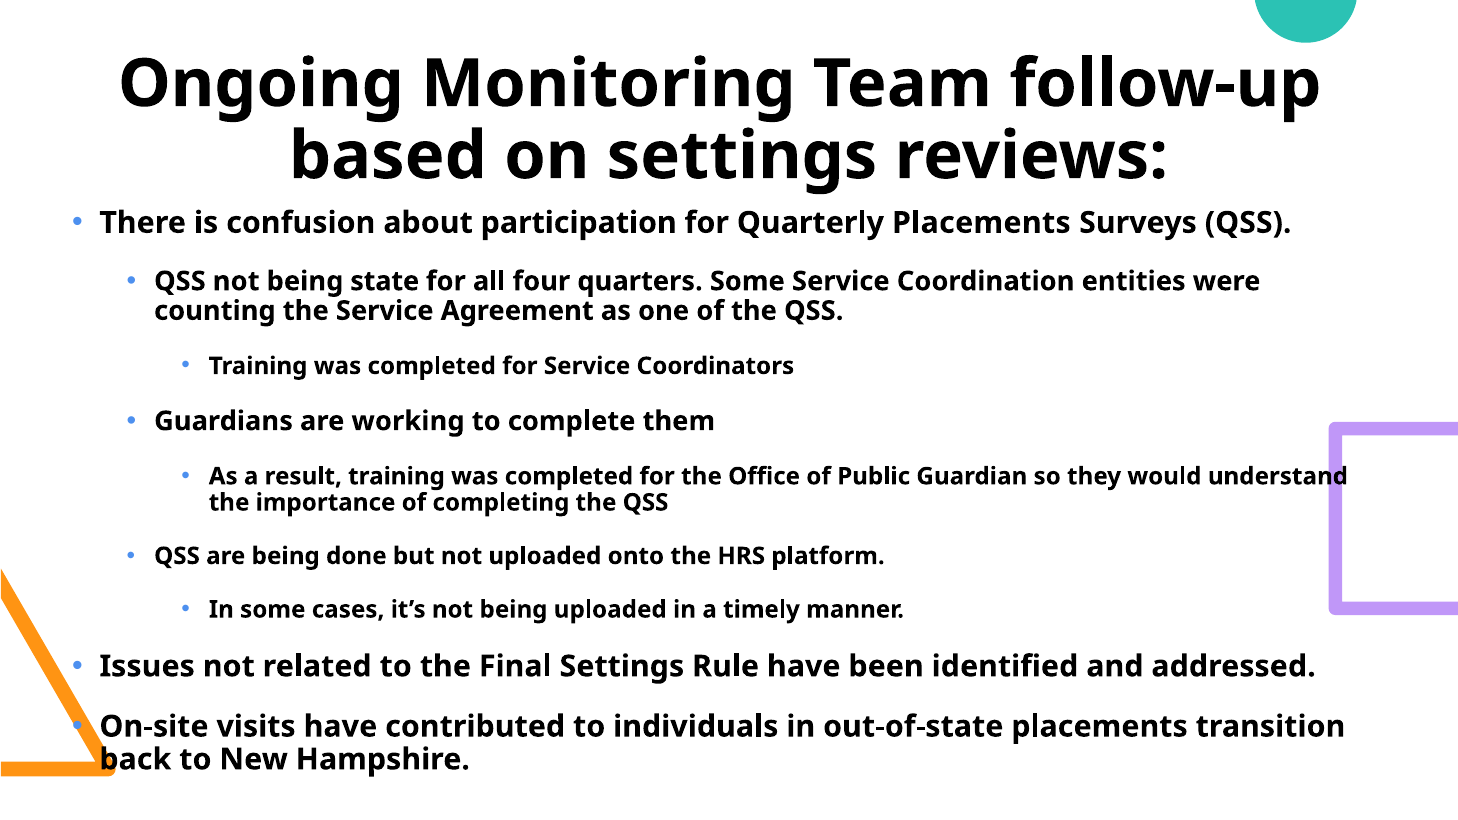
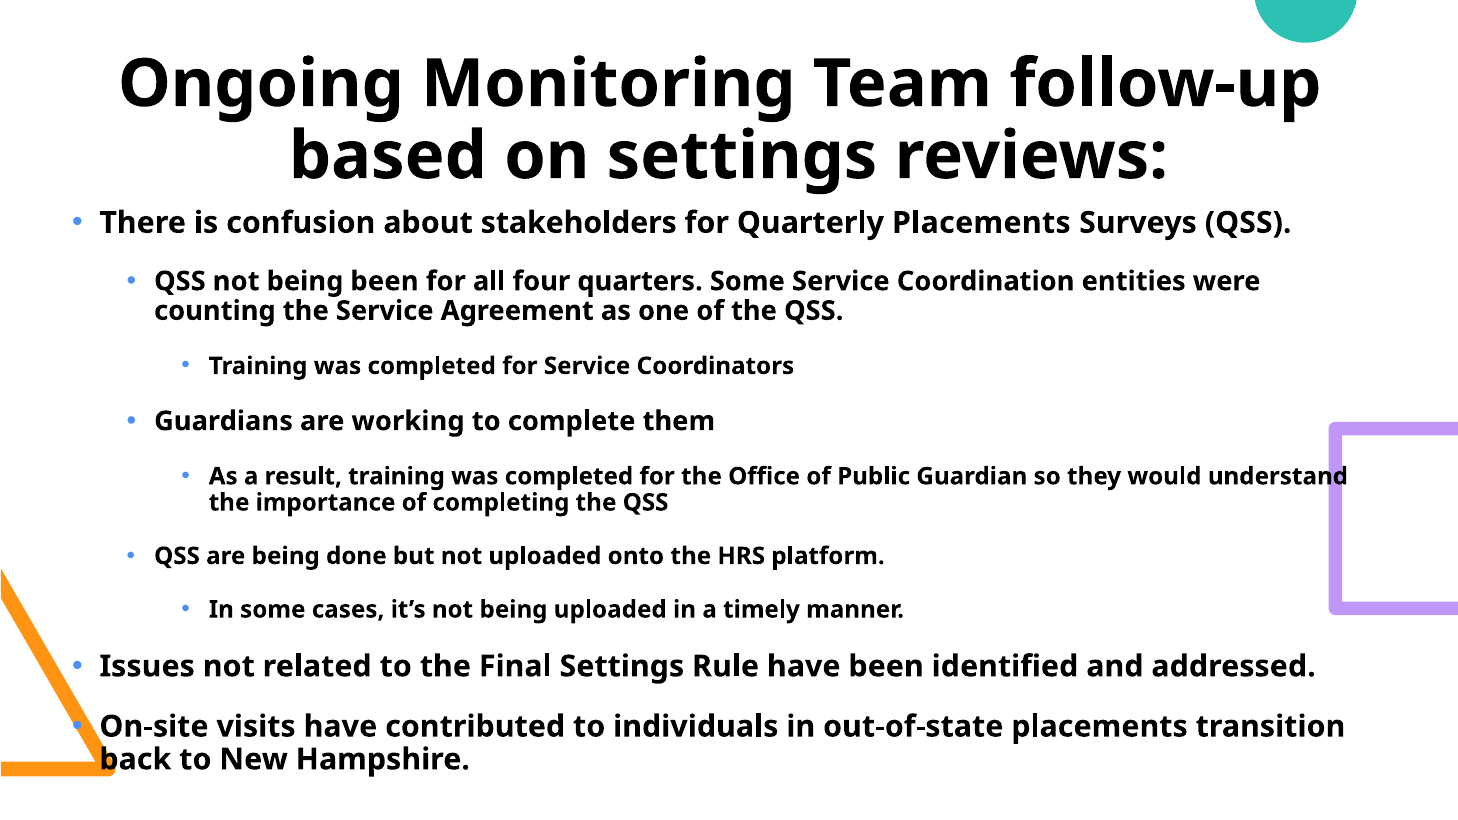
participation: participation -> stakeholders
being state: state -> been
